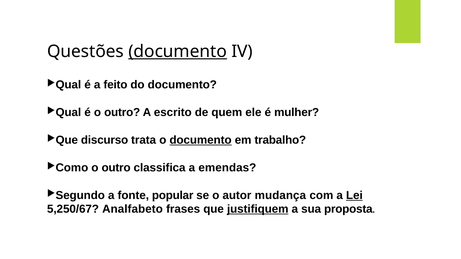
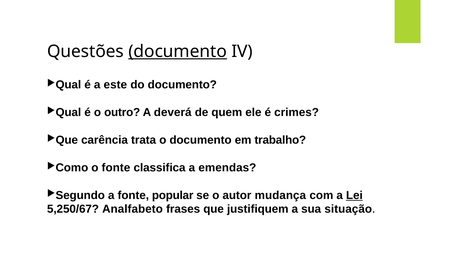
feito: feito -> este
escrito: escrito -> deverá
mulher: mulher -> crimes
discurso: discurso -> carência
documento at (201, 140) underline: present -> none
outro at (116, 168): outro -> fonte
justifiquem underline: present -> none
proposta: proposta -> situação
